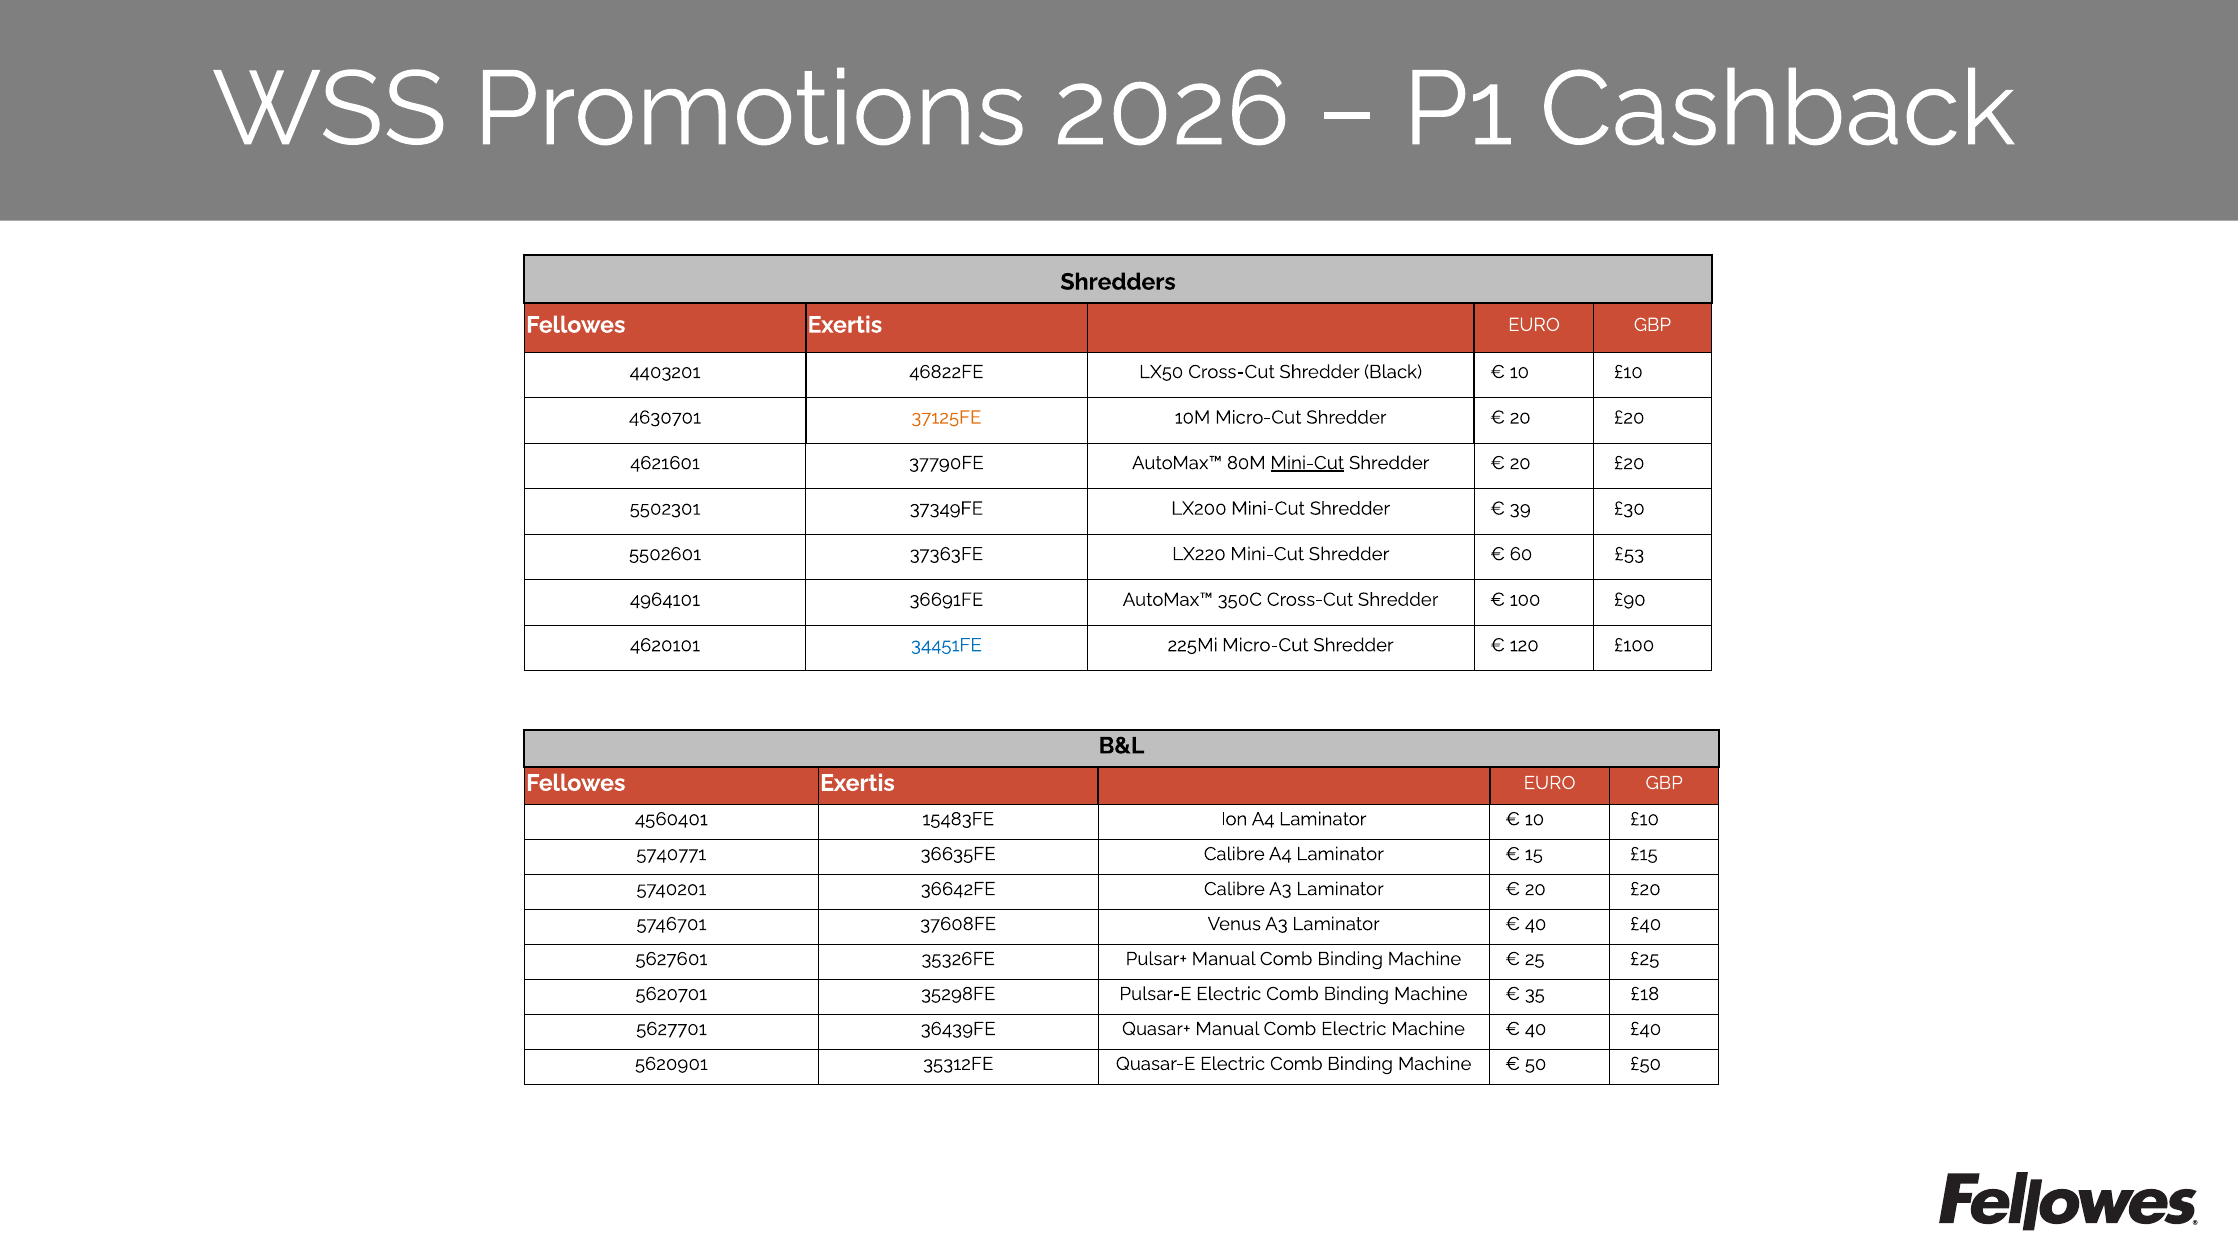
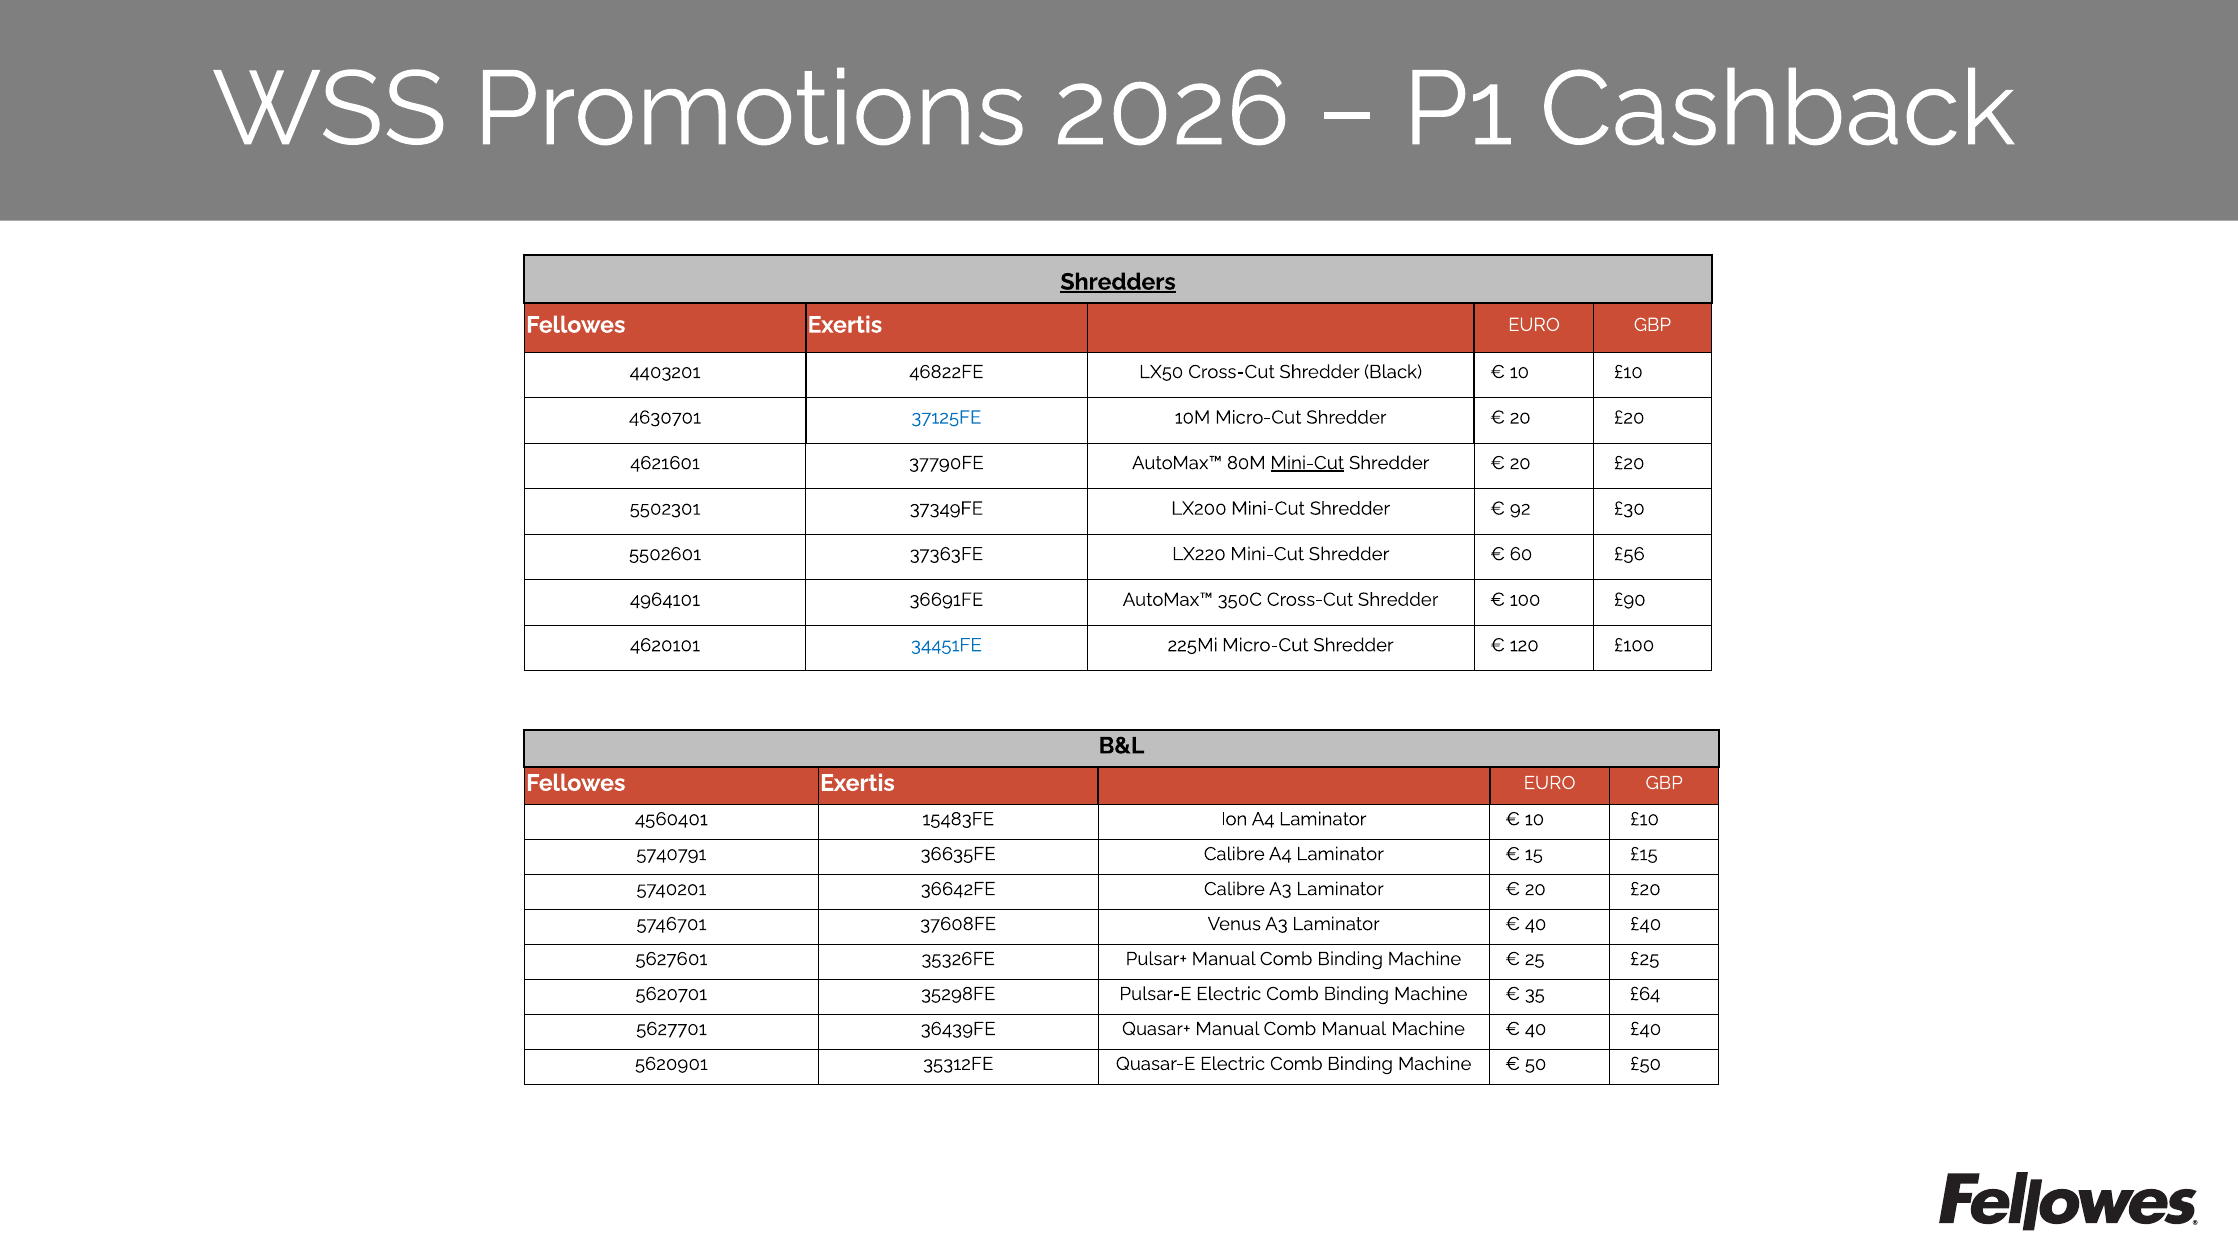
Shredders underline: none -> present
37125FE colour: orange -> blue
39: 39 -> 92
£53: £53 -> £56
5740771: 5740771 -> 5740791
£18: £18 -> £64
Comb Electric: Electric -> Manual
